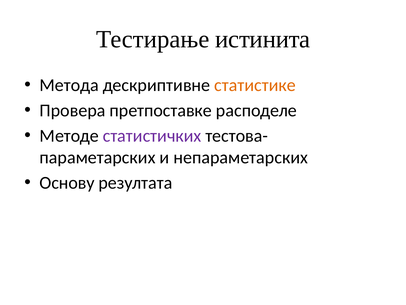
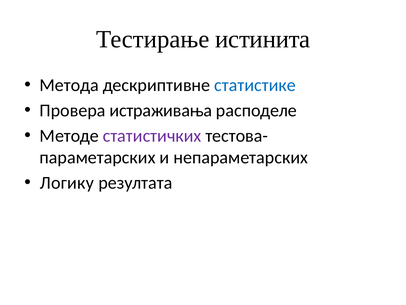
статистике colour: orange -> blue
претпоставке: претпоставке -> истраживања
Основу: Основу -> Логику
